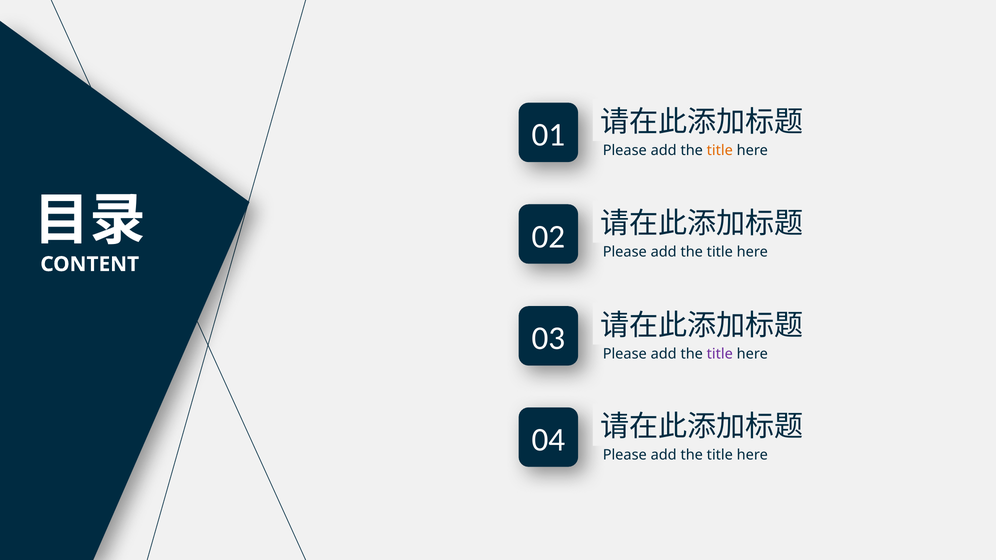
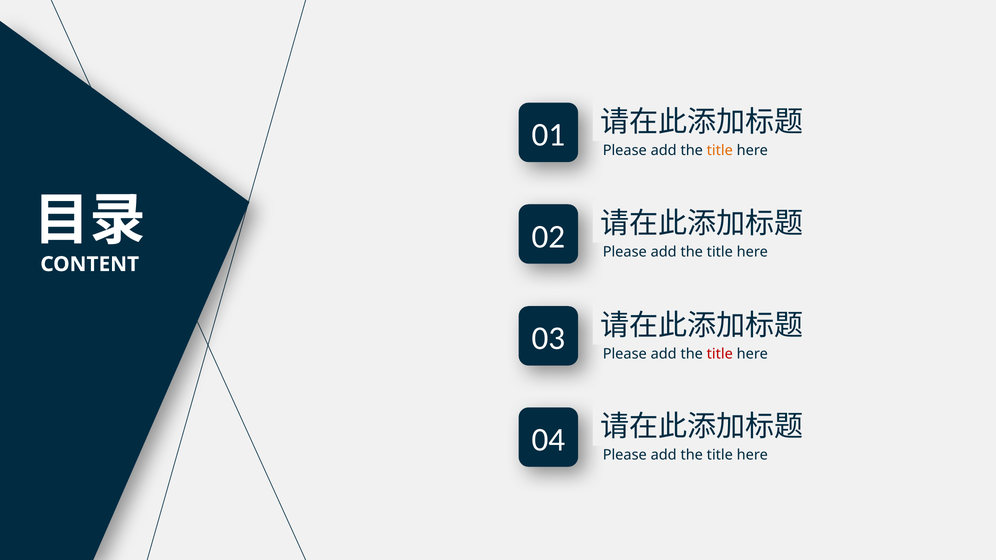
title at (720, 354) colour: purple -> red
